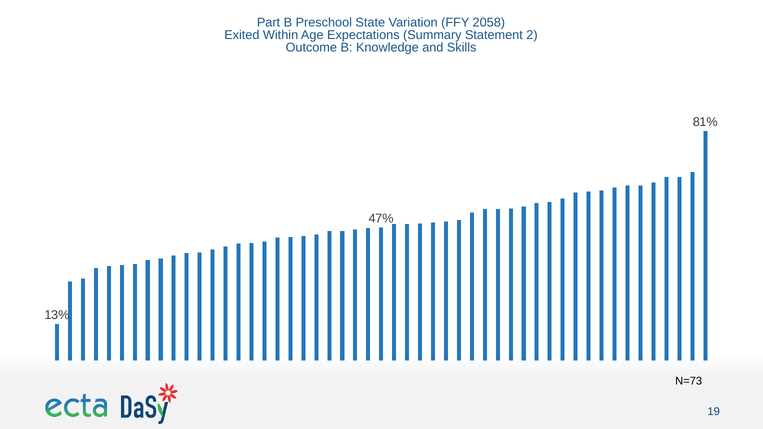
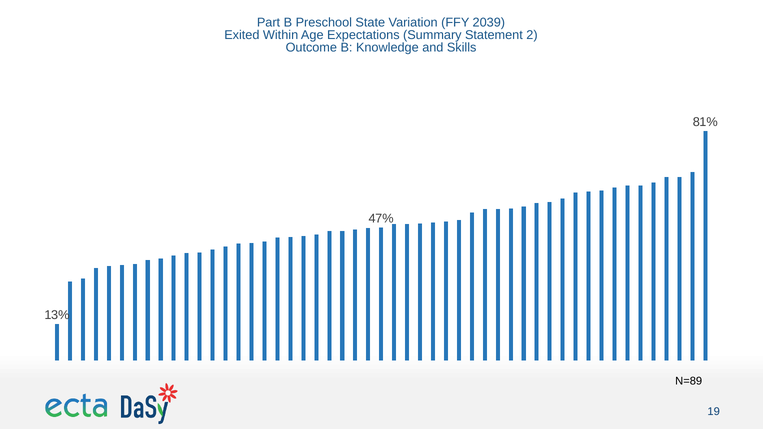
2058: 2058 -> 2039
N=73: N=73 -> N=89
